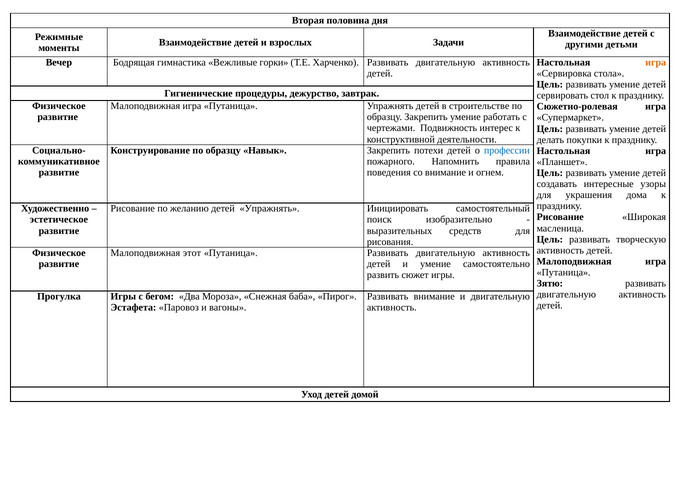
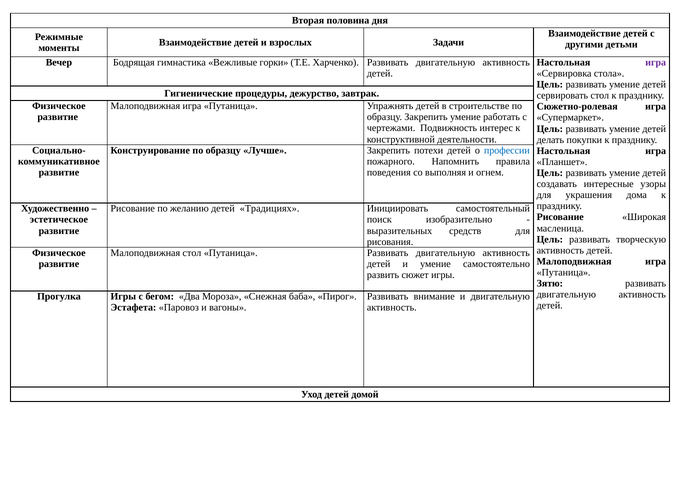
игра at (656, 62) colour: orange -> purple
Навык: Навык -> Лучше
со внимание: внимание -> выполняя
детей Упражнять: Упражнять -> Традициях
Малоподвижная этот: этот -> стол
